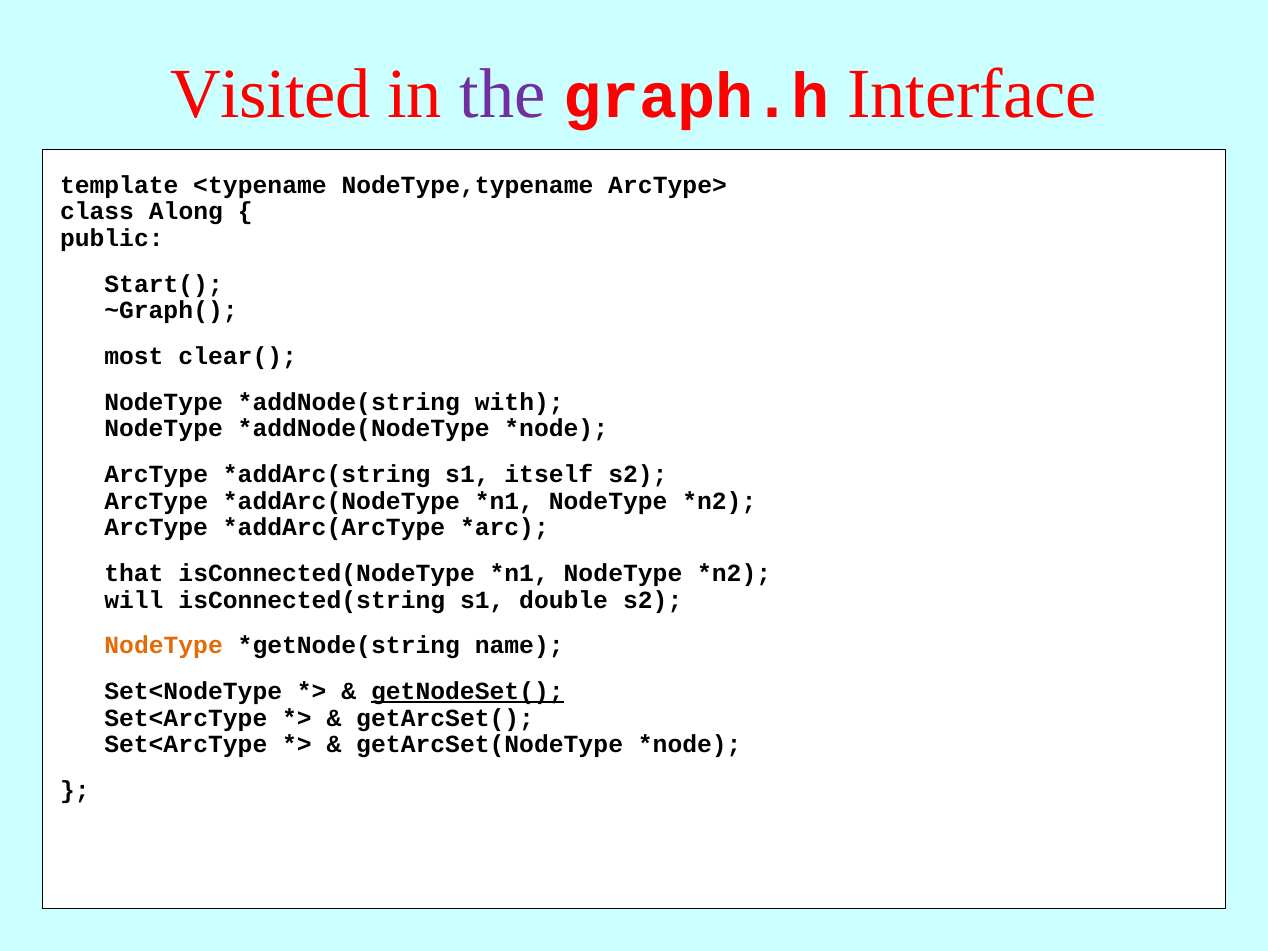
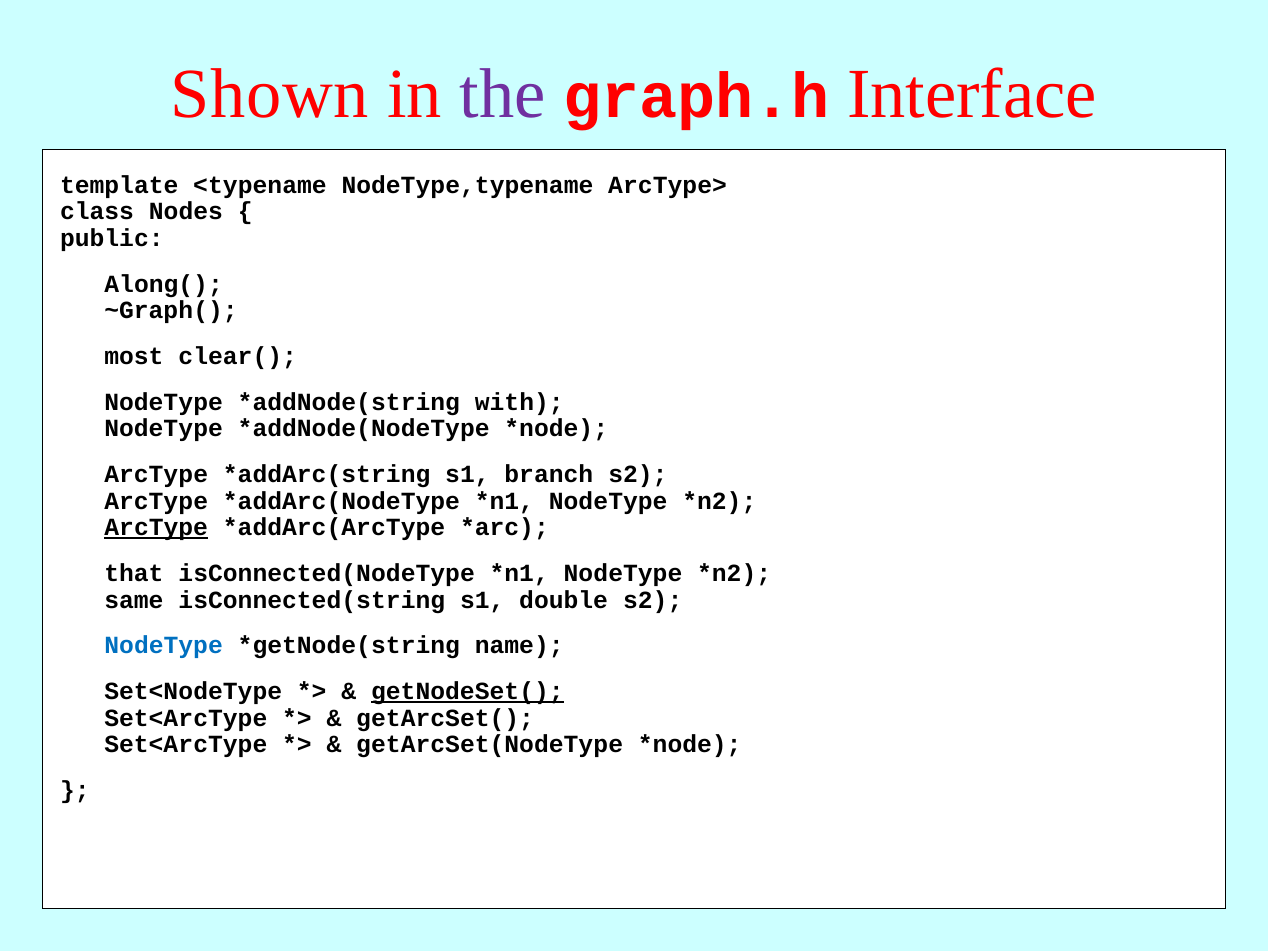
Visited: Visited -> Shown
Along: Along -> Nodes
Start(: Start( -> Along(
itself: itself -> branch
ArcType at (156, 528) underline: none -> present
will: will -> same
NodeType at (164, 646) colour: orange -> blue
